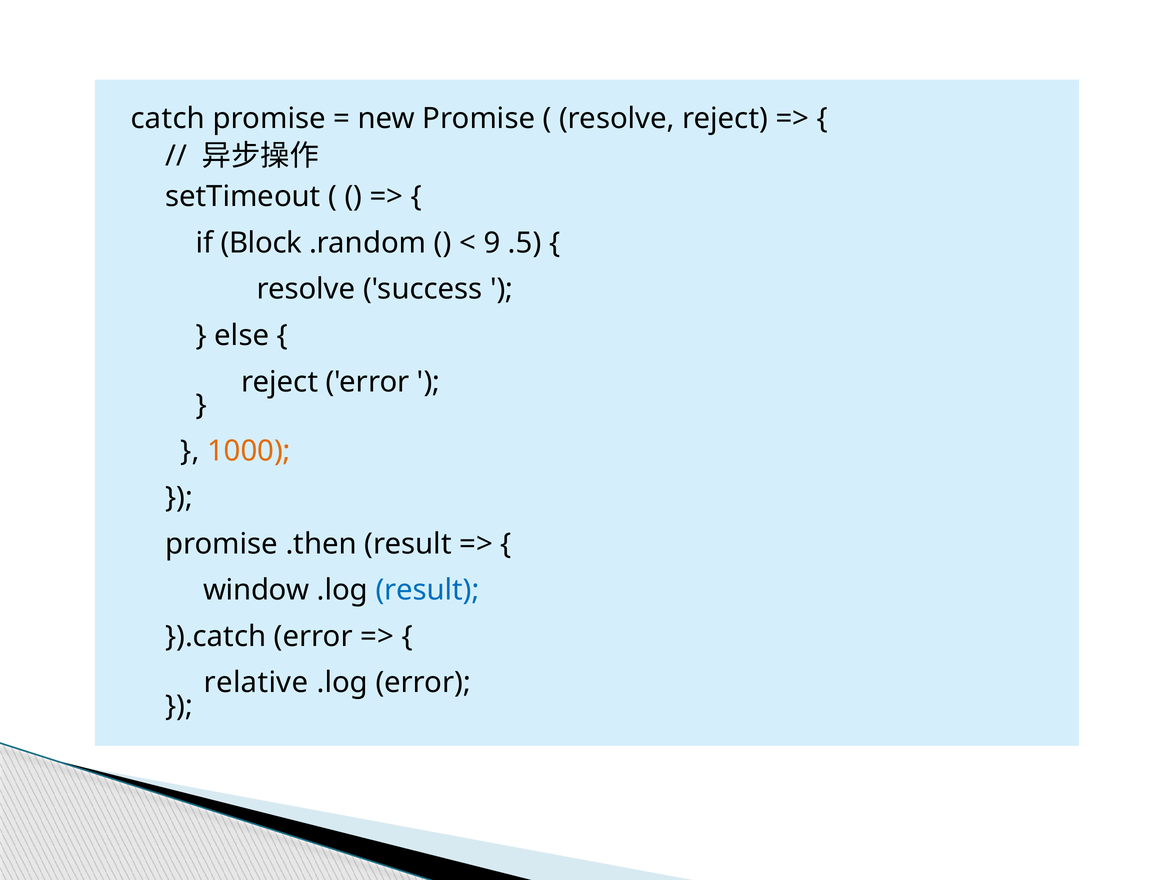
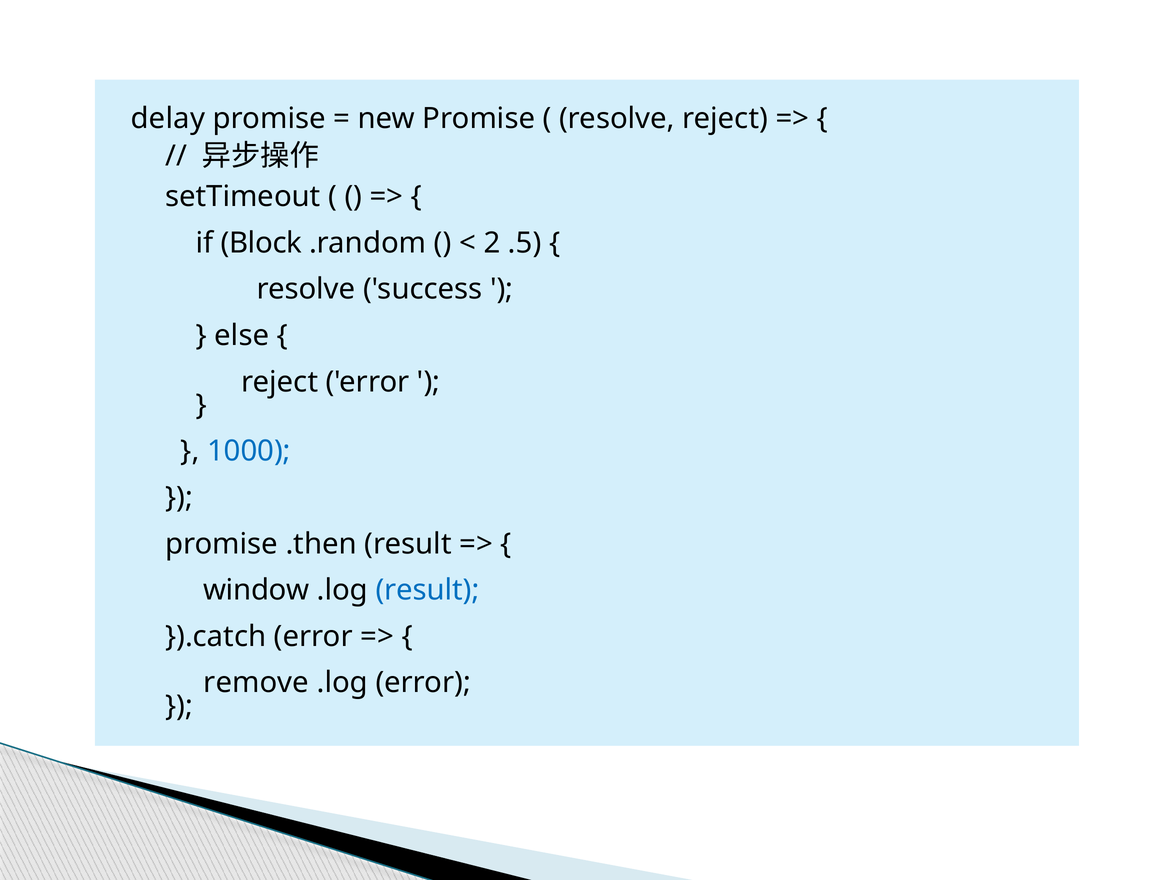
catch: catch -> delay
9: 9 -> 2
1000 colour: orange -> blue
relative: relative -> remove
